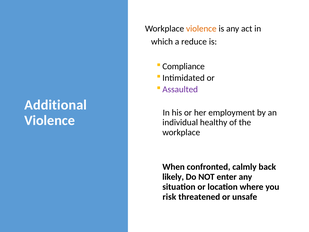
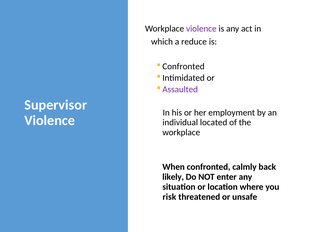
violence at (201, 29) colour: orange -> purple
Compliance at (184, 66): Compliance -> Confronted
Additional: Additional -> Supervisor
healthy: healthy -> located
